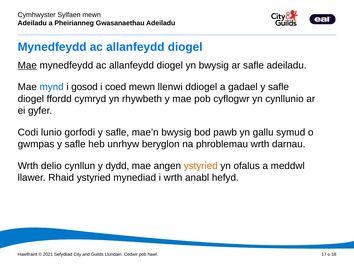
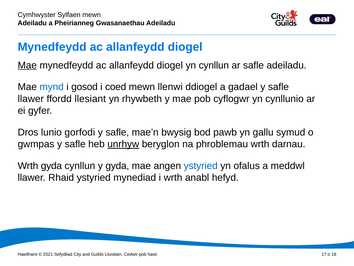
yn bwysig: bwysig -> cynllun
diogel at (31, 99): diogel -> llawer
cymryd: cymryd -> llesiant
Codi: Codi -> Dros
unrhyw underline: none -> present
Wrth delio: delio -> gyda
y dydd: dydd -> gyda
ystyried at (201, 165) colour: orange -> blue
